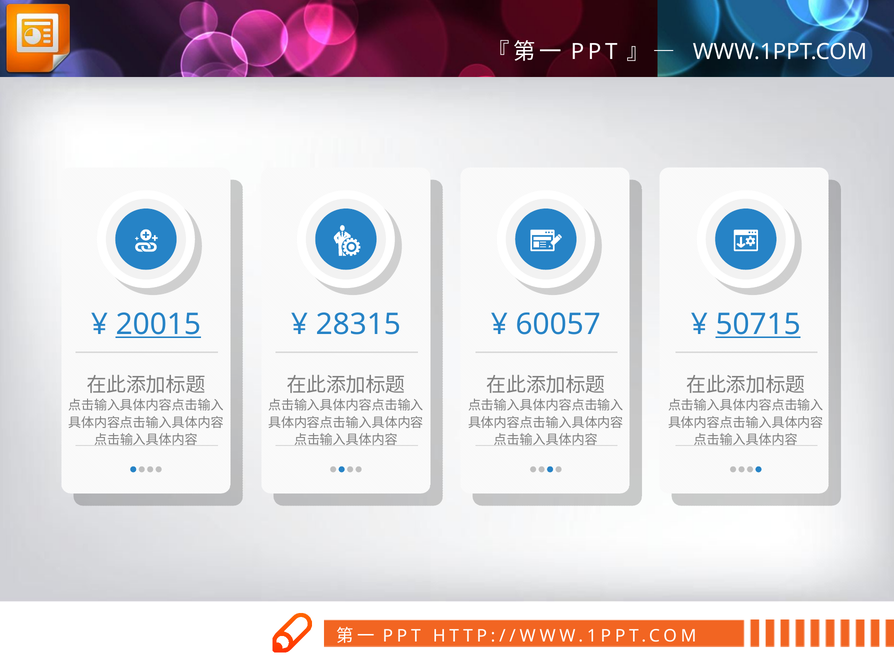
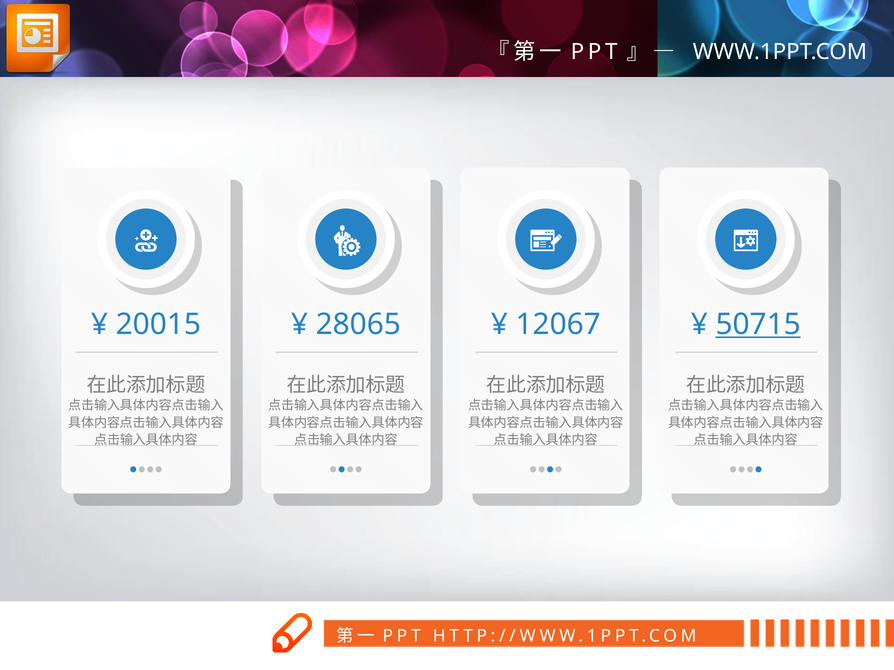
20015 underline: present -> none
28315: 28315 -> 28065
60057: 60057 -> 12067
